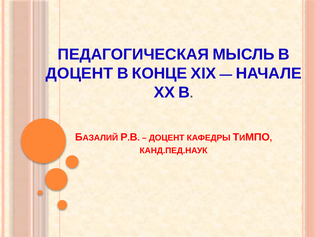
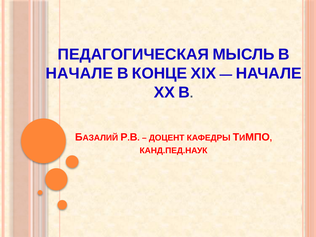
ДОЦЕНТ at (79, 73): ДОЦЕНТ -> НАЧАЛЕ
